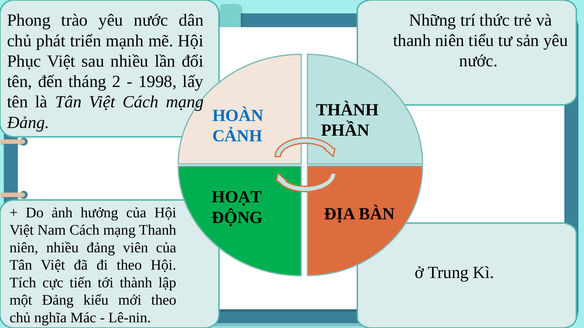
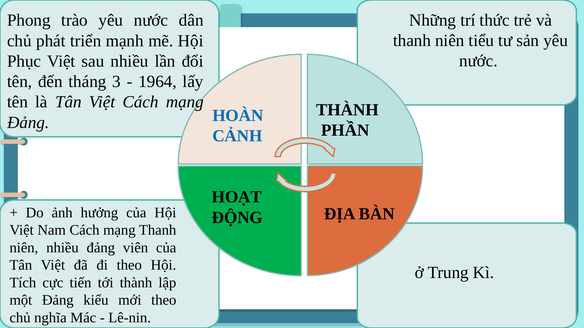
2: 2 -> 3
1998: 1998 -> 1964
